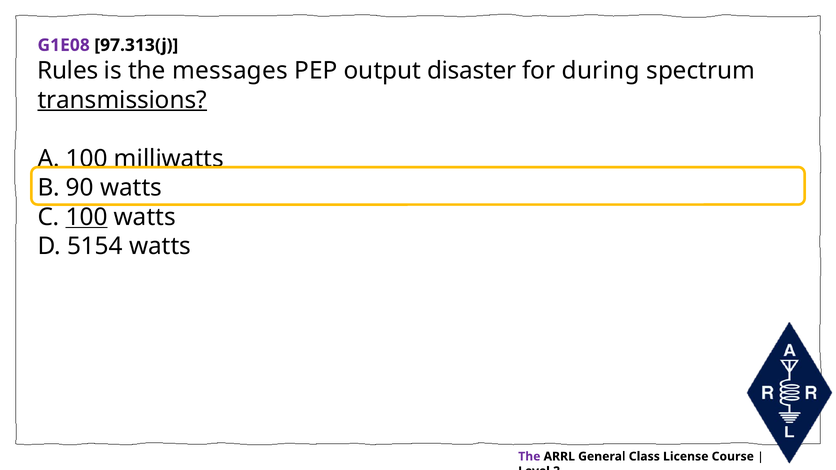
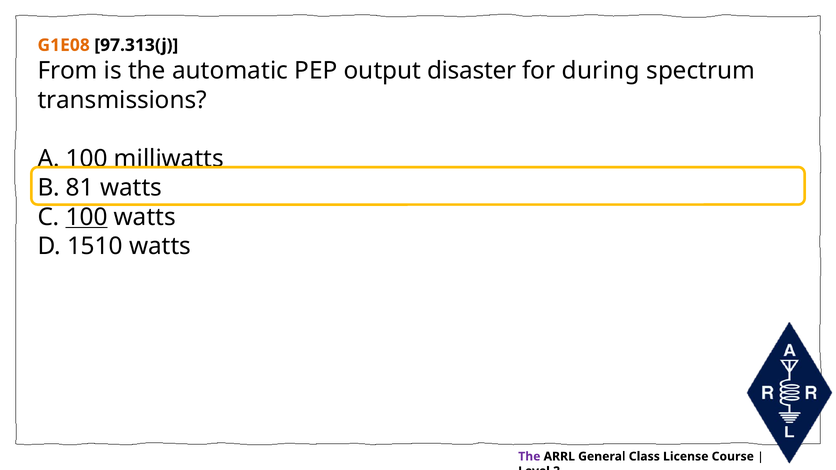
G1E08 colour: purple -> orange
Rules: Rules -> From
messages: messages -> automatic
transmissions underline: present -> none
90: 90 -> 81
5154: 5154 -> 1510
